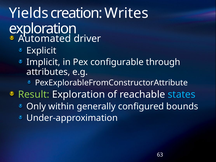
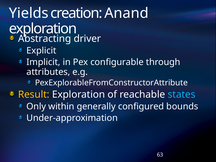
Writes: Writes -> Anand
Automated: Automated -> Abstracting
Result colour: light green -> yellow
